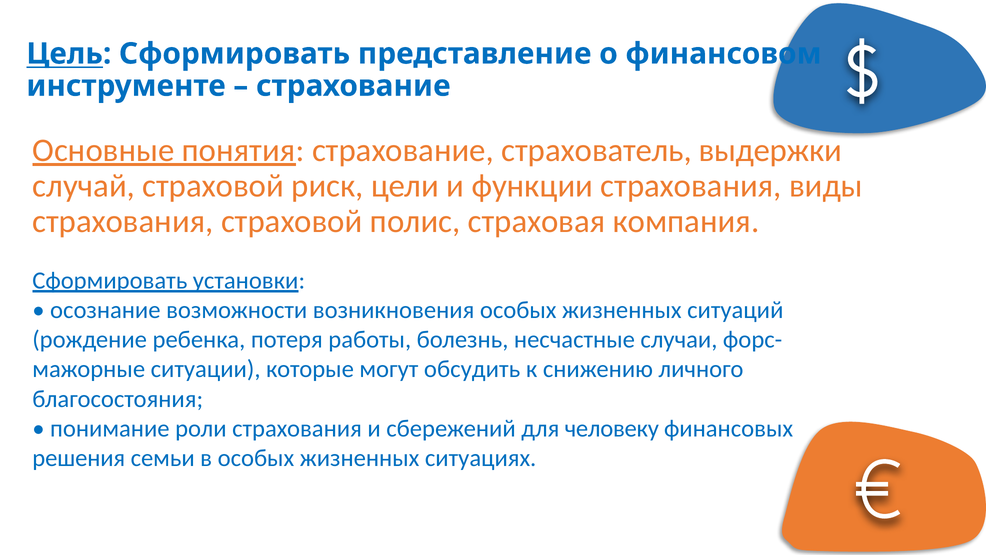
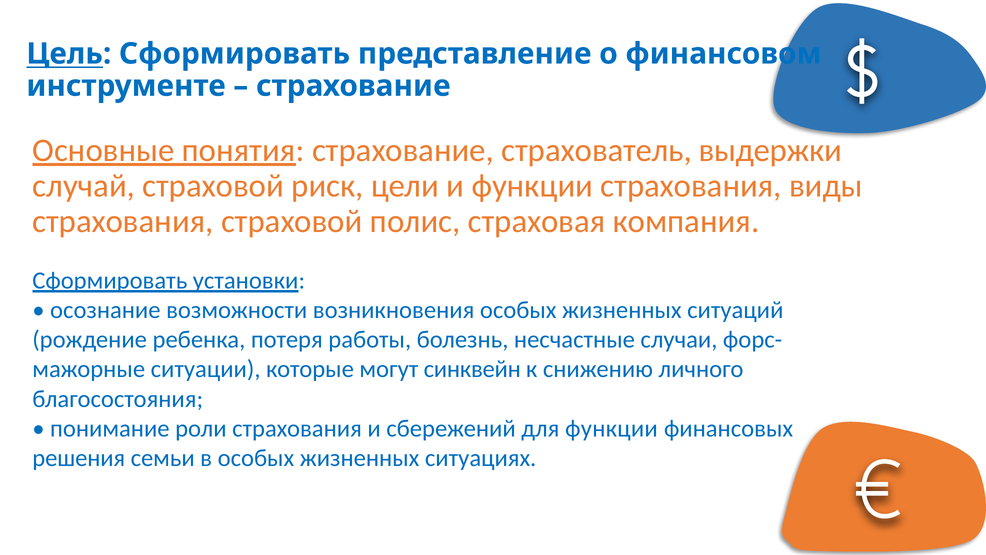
обсудить: обсудить -> синквейн
для человеку: человеку -> функции
